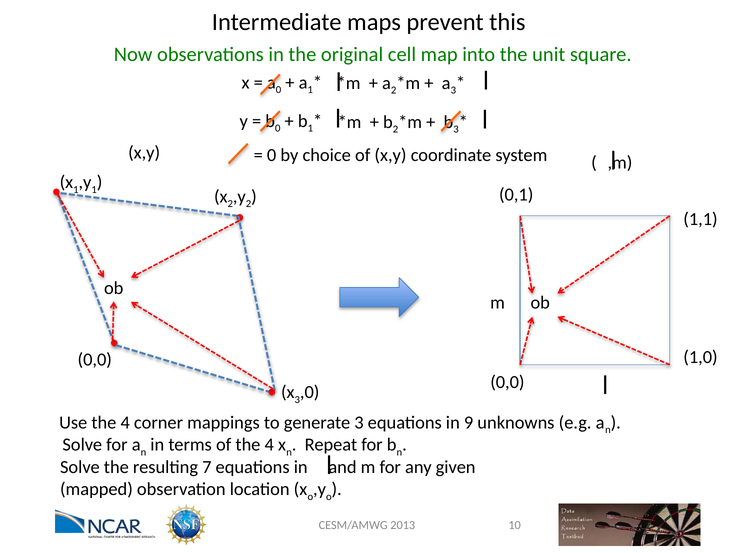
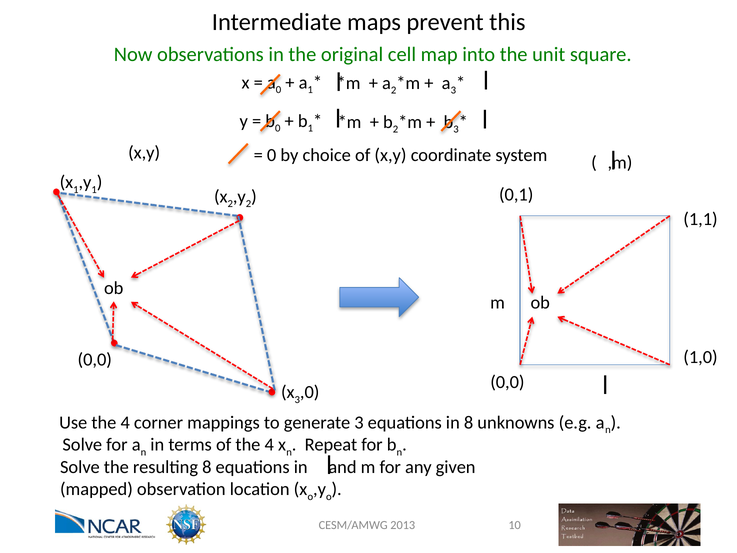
in 9: 9 -> 8
resulting 7: 7 -> 8
